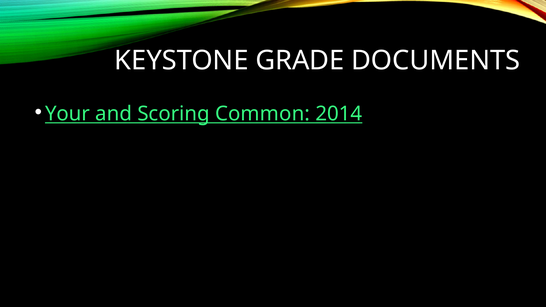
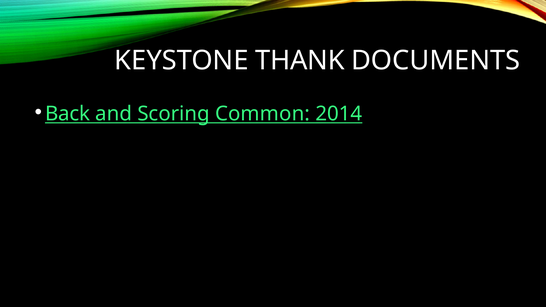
GRADE: GRADE -> THANK
Your: Your -> Back
